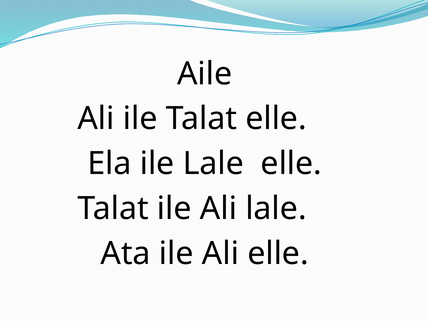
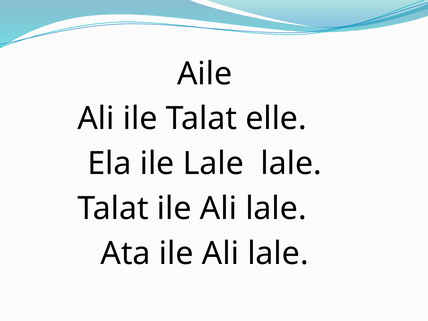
Lale elle: elle -> lale
Ata ile Ali elle: elle -> lale
